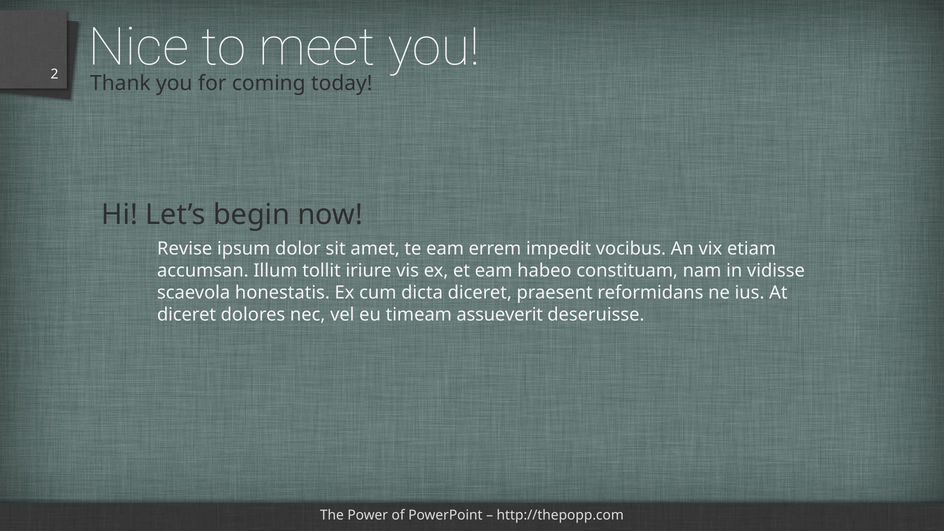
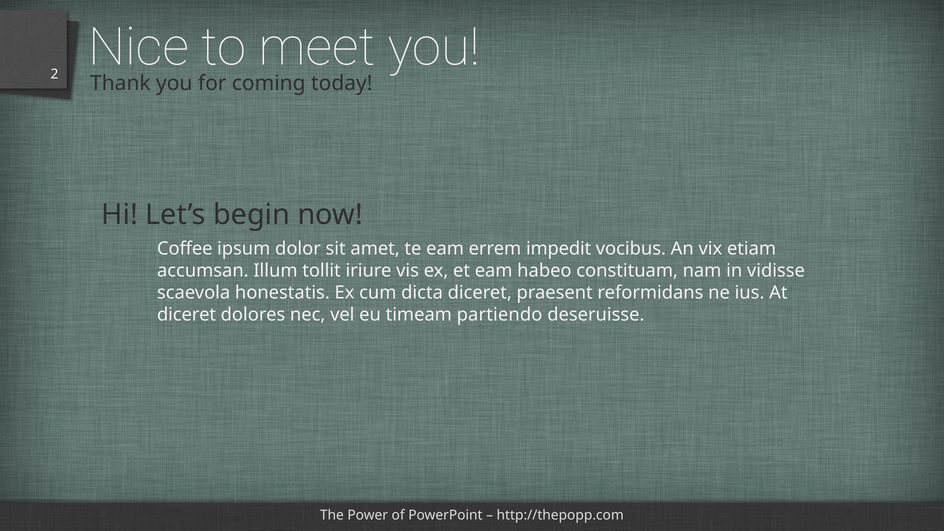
Revise: Revise -> Coffee
assueverit: assueverit -> partiendo
